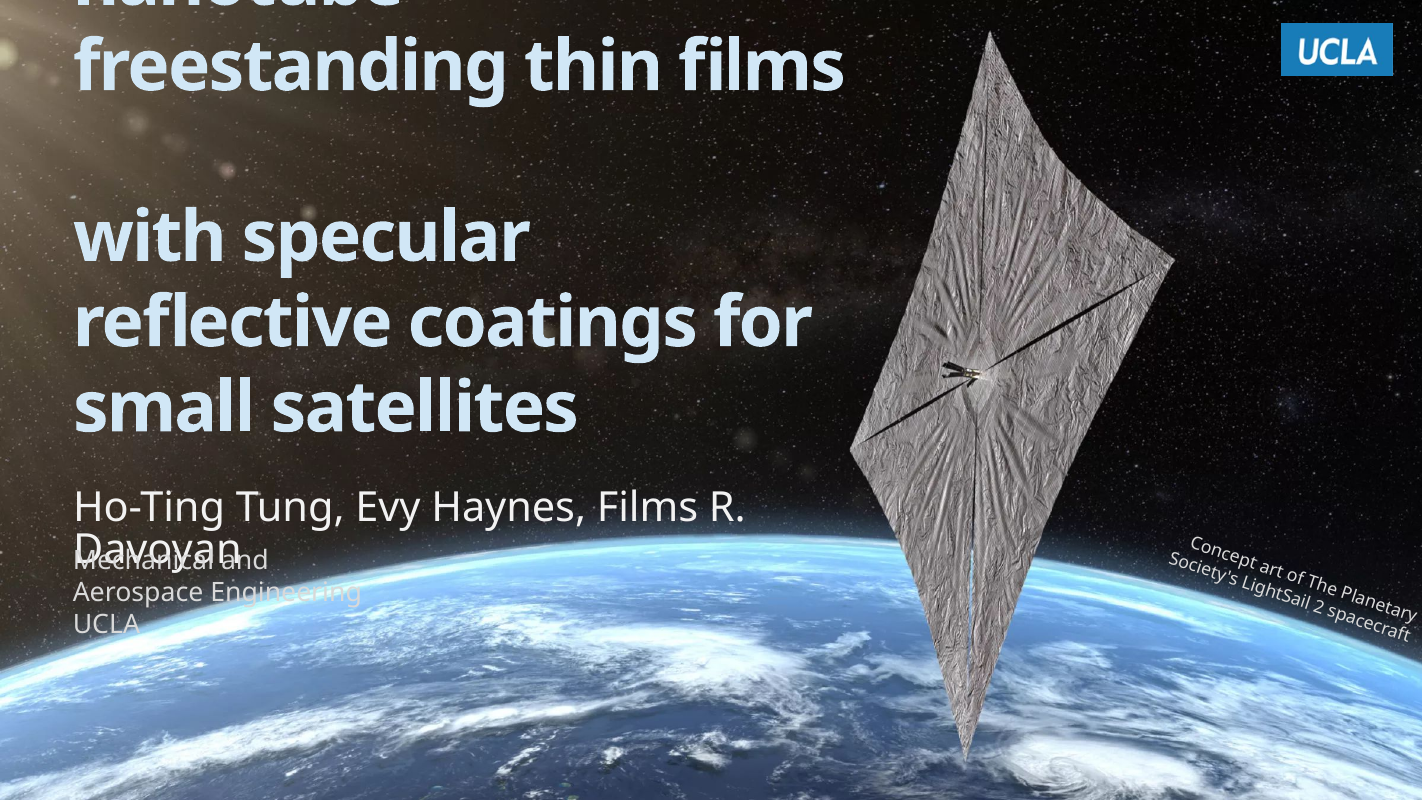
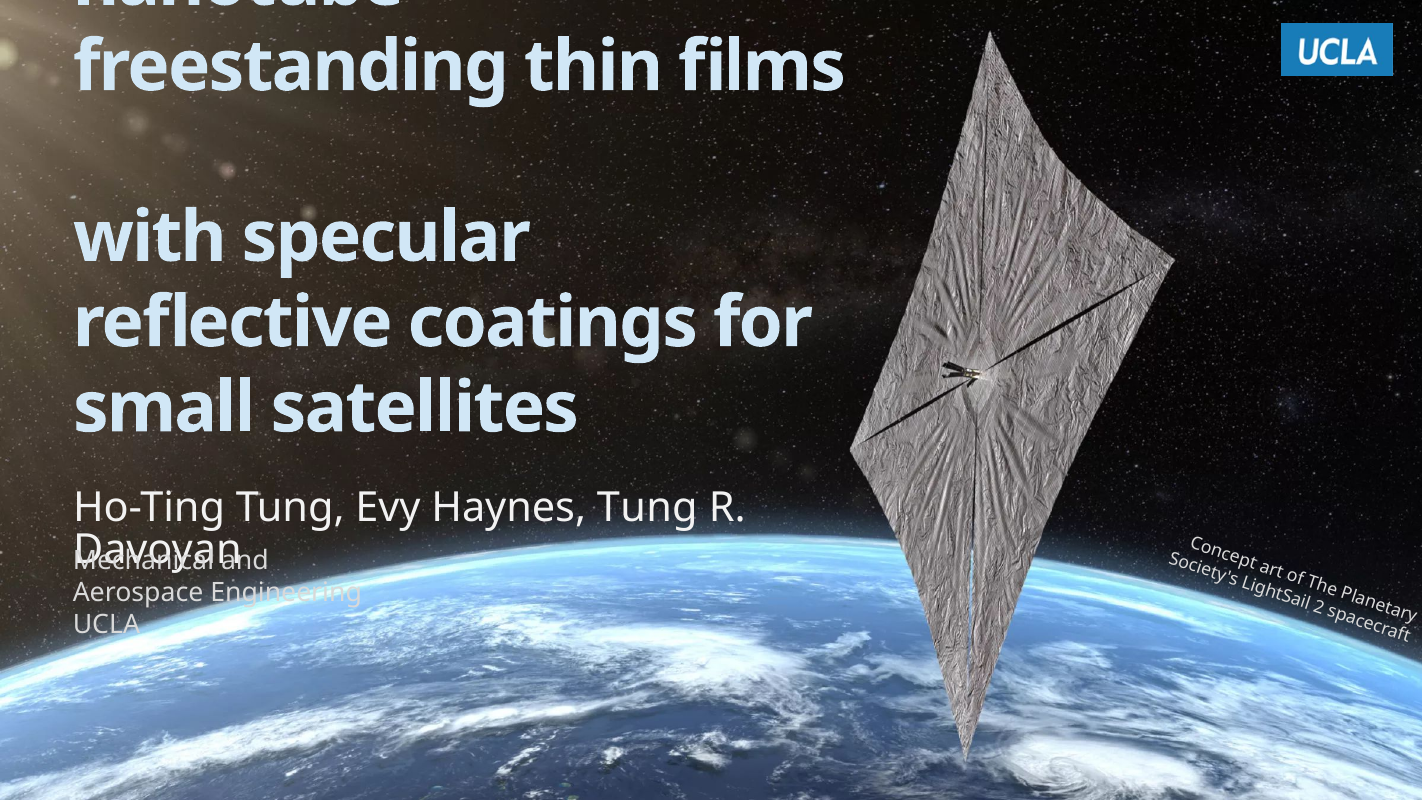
Haynes Films: Films -> Tung
